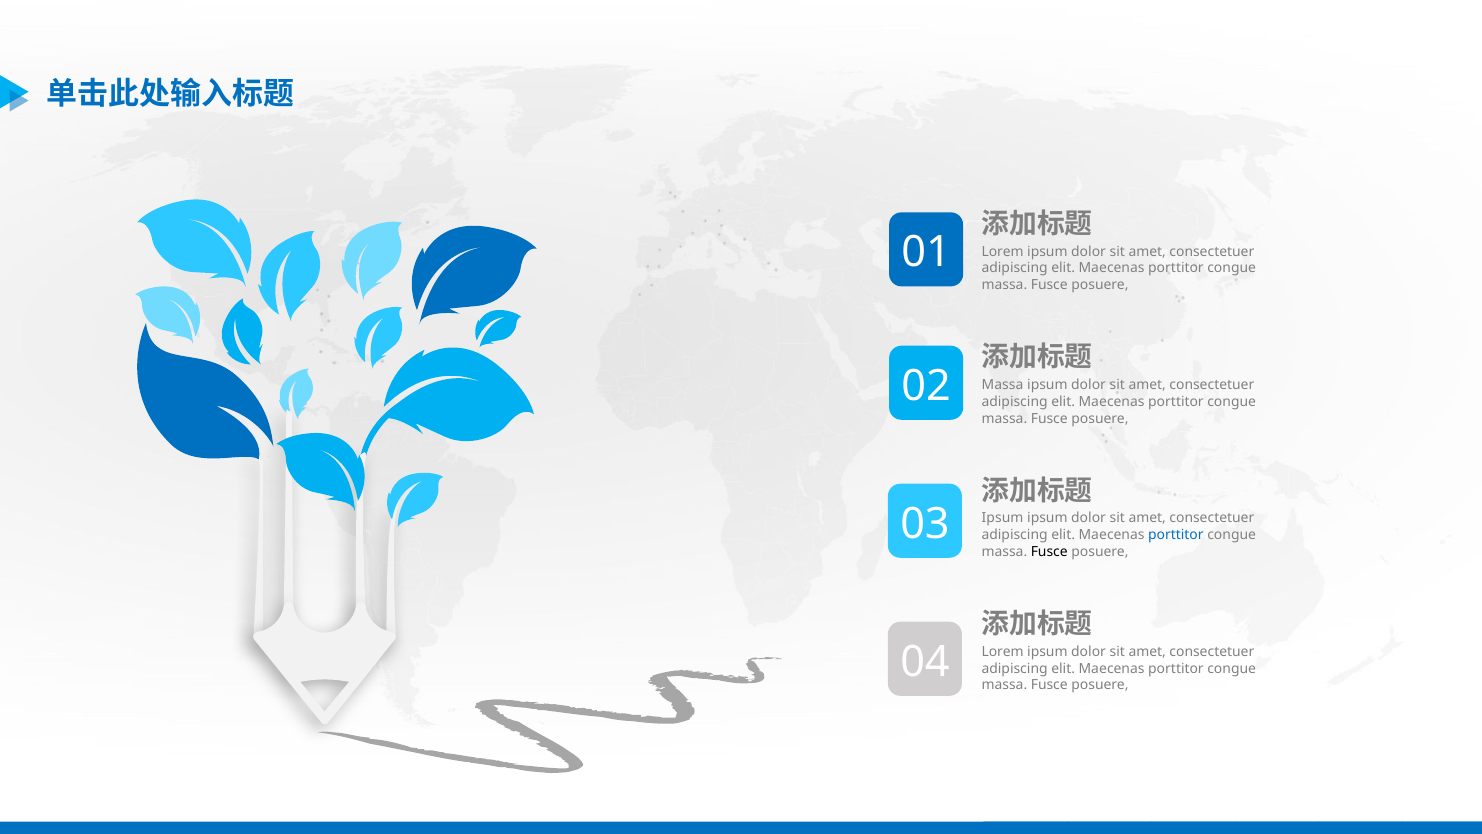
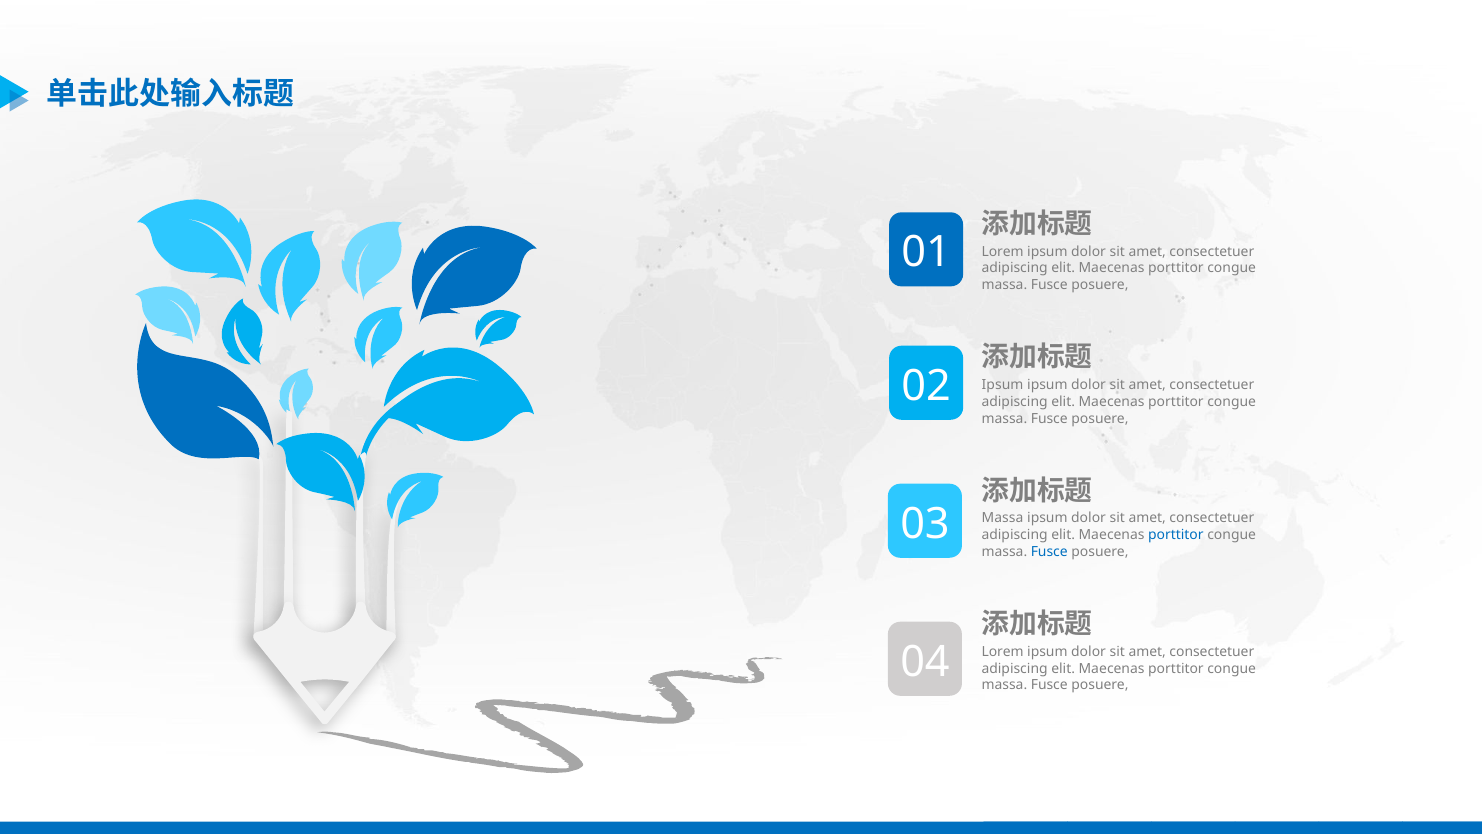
Massa at (1003, 385): Massa -> Ipsum
Ipsum at (1003, 518): Ipsum -> Massa
Fusce at (1049, 552) colour: black -> blue
